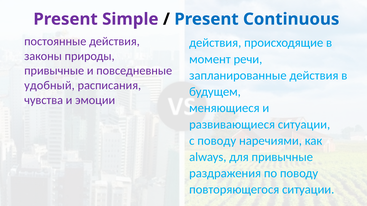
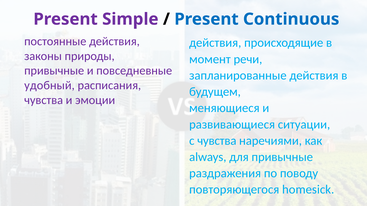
с поводу: поводу -> чувства
повторяющегося ситуации: ситуации -> homesick
